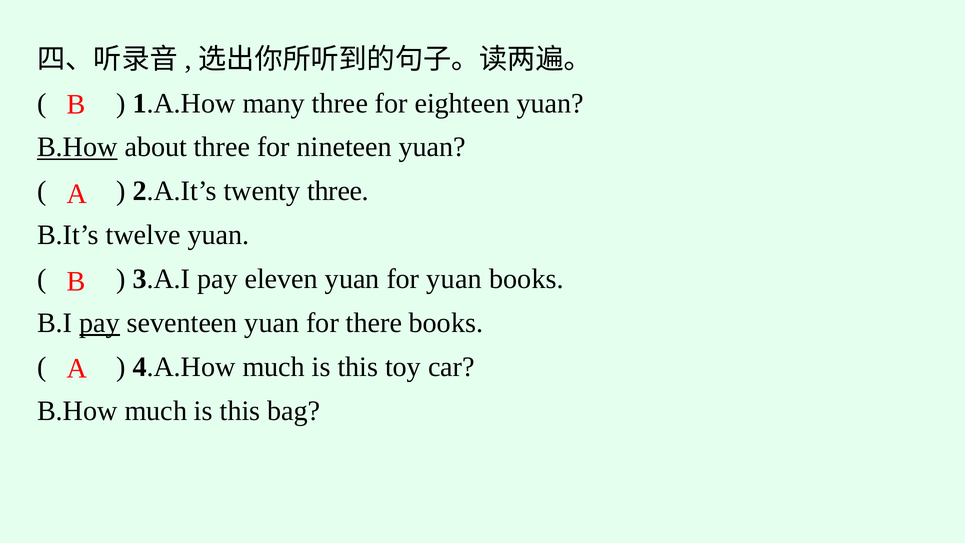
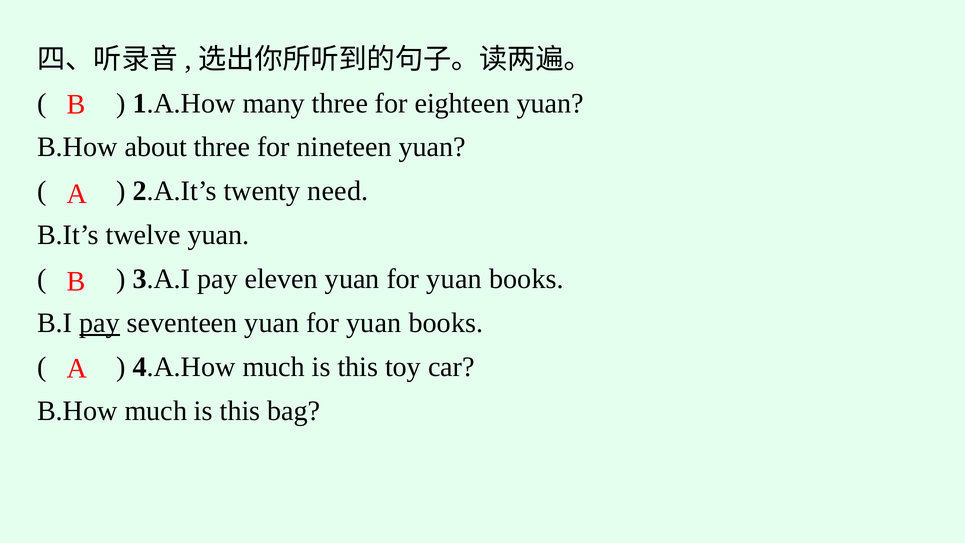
B.How at (77, 147) underline: present -> none
twenty three: three -> need
seventeen yuan for there: there -> yuan
